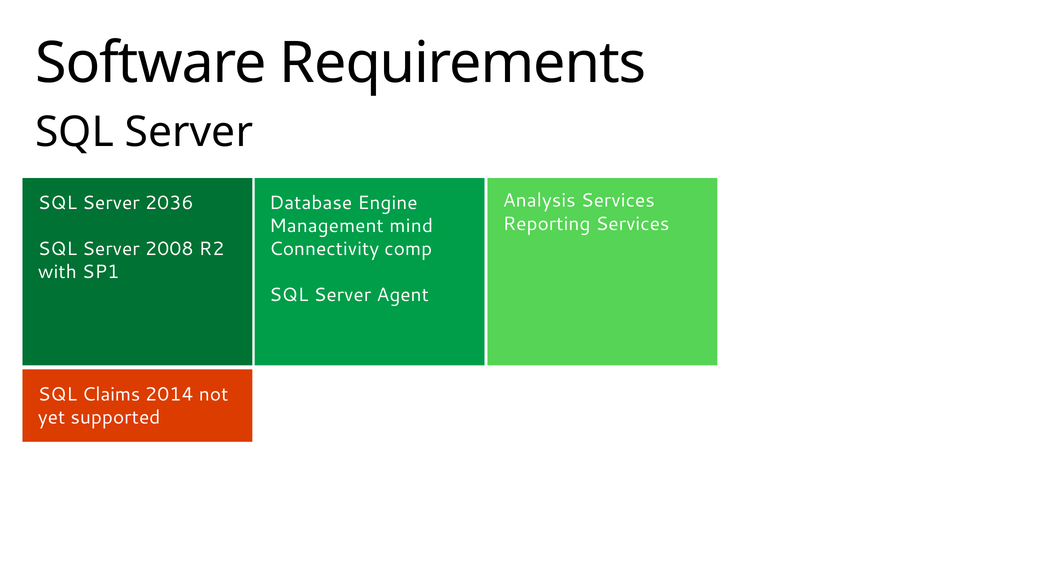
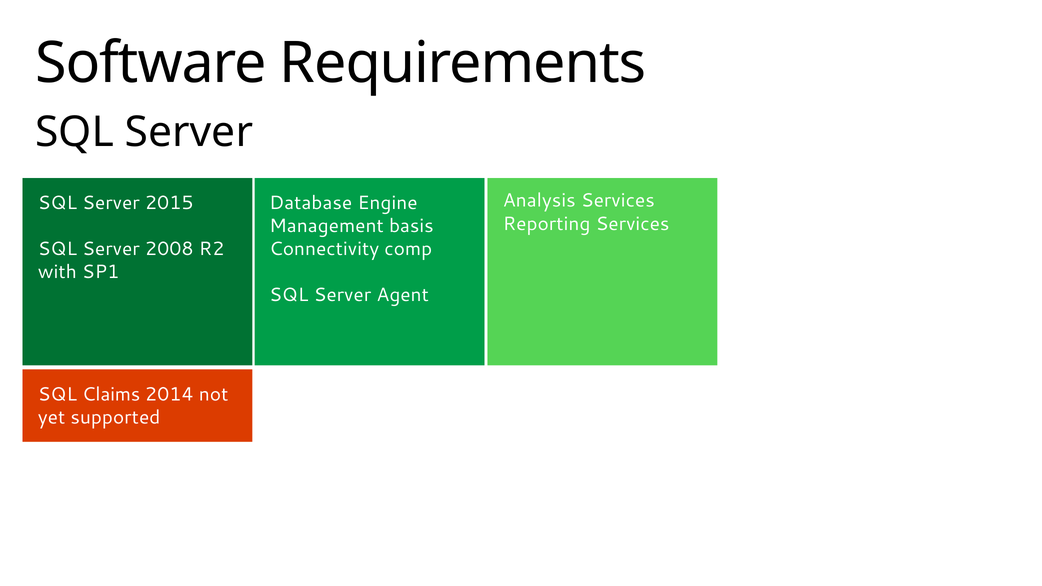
2036: 2036 -> 2015
mind: mind -> basis
